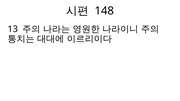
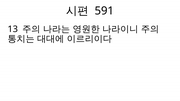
148: 148 -> 591
